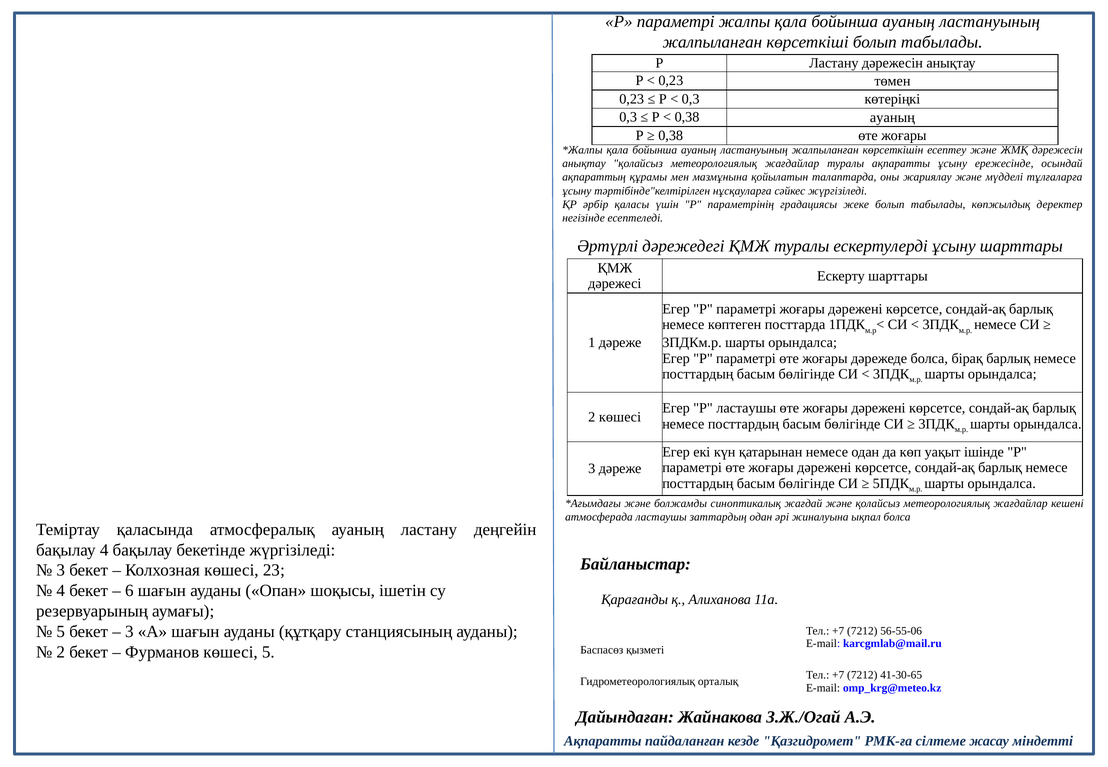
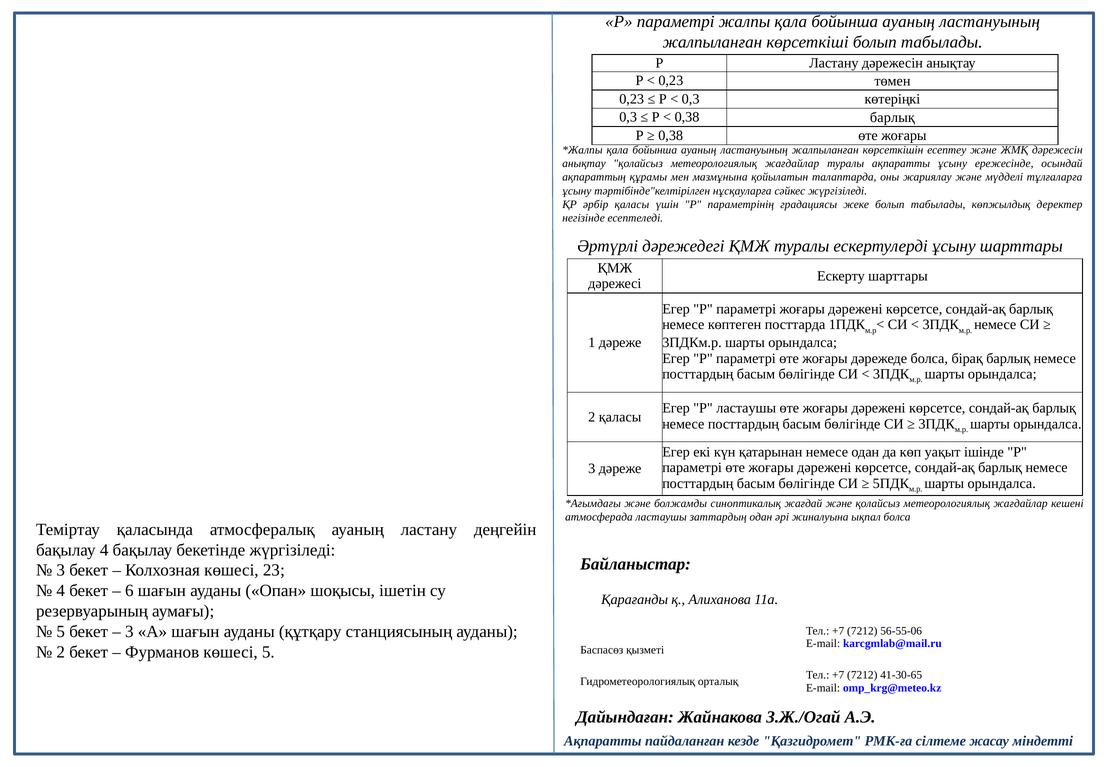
0,38 ауаның: ауаның -> барлық
2 көшесі: көшесі -> қаласы
